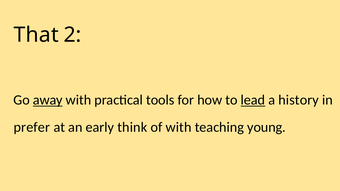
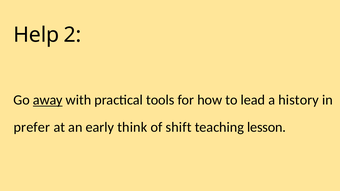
That: That -> Help
lead underline: present -> none
of with: with -> shift
young: young -> lesson
